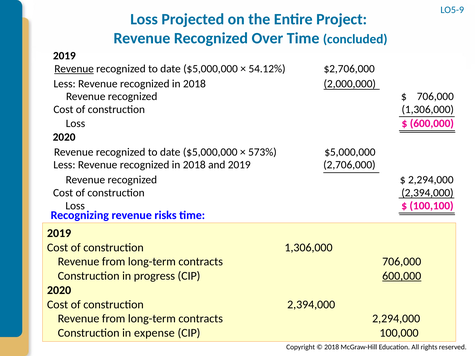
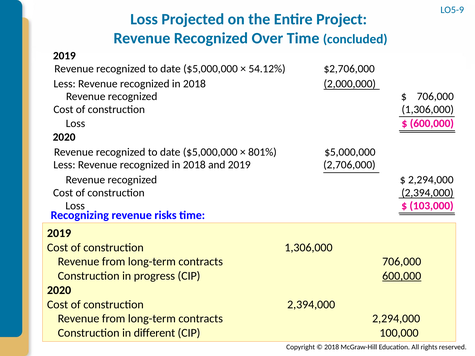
Revenue at (74, 69) underline: present -> none
573%: 573% -> 801%
100,100: 100,100 -> 103,000
expense: expense -> different
